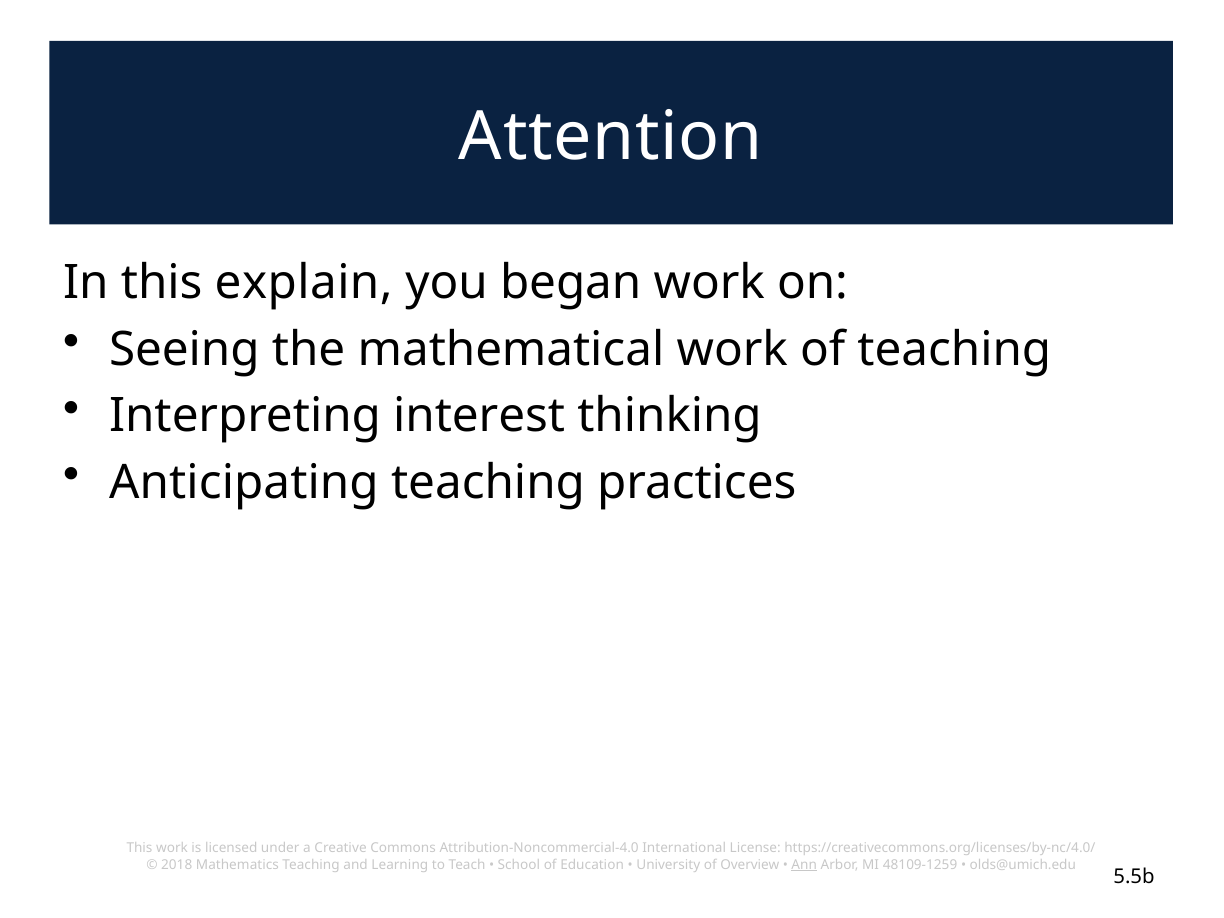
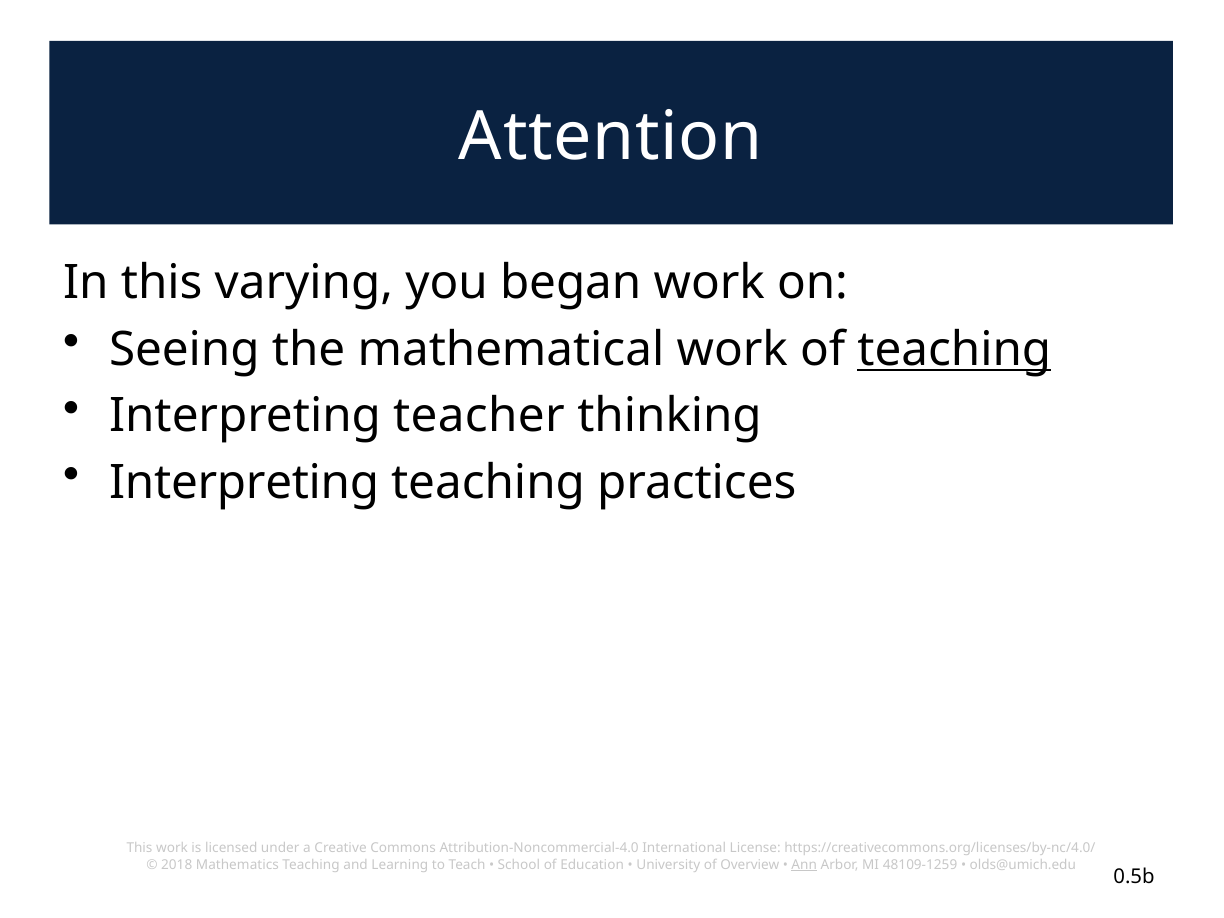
explain: explain -> varying
teaching at (954, 350) underline: none -> present
interest: interest -> teacher
Anticipating at (244, 483): Anticipating -> Interpreting
5.5b: 5.5b -> 0.5b
